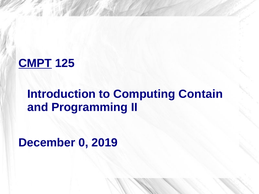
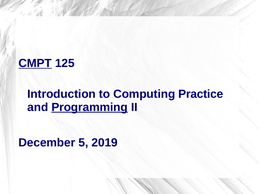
Contain: Contain -> Practice
Programming underline: none -> present
0: 0 -> 5
